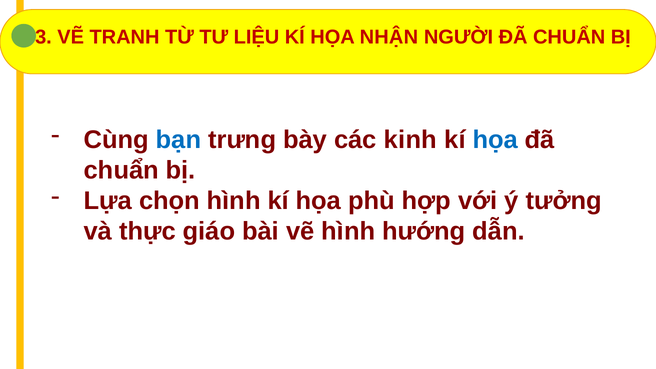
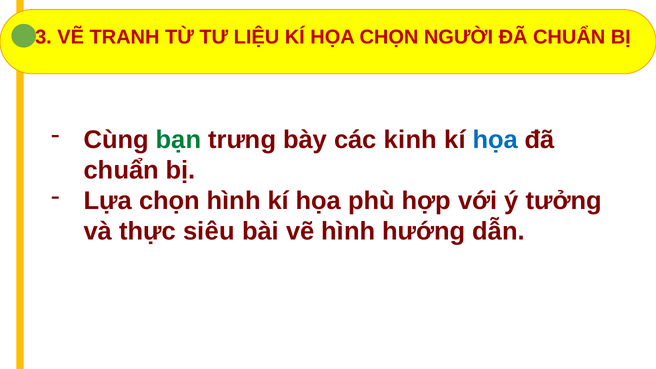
HỌA NHẬN: NHẬN -> CHỌN
bạn colour: blue -> green
giáo: giáo -> siêu
